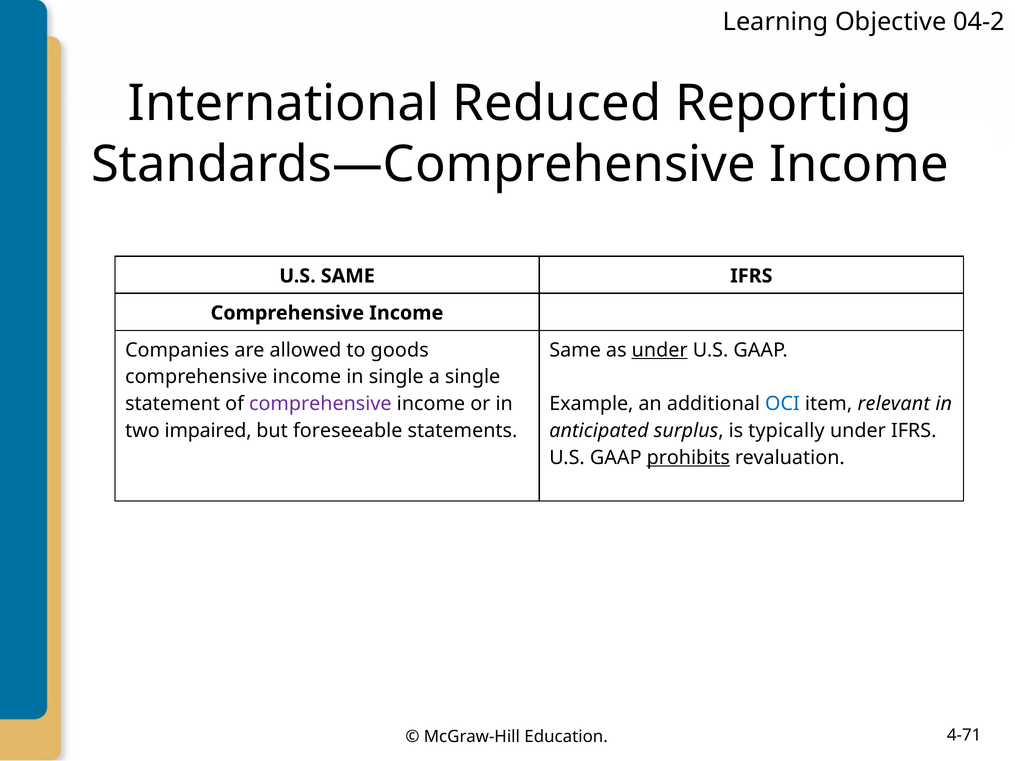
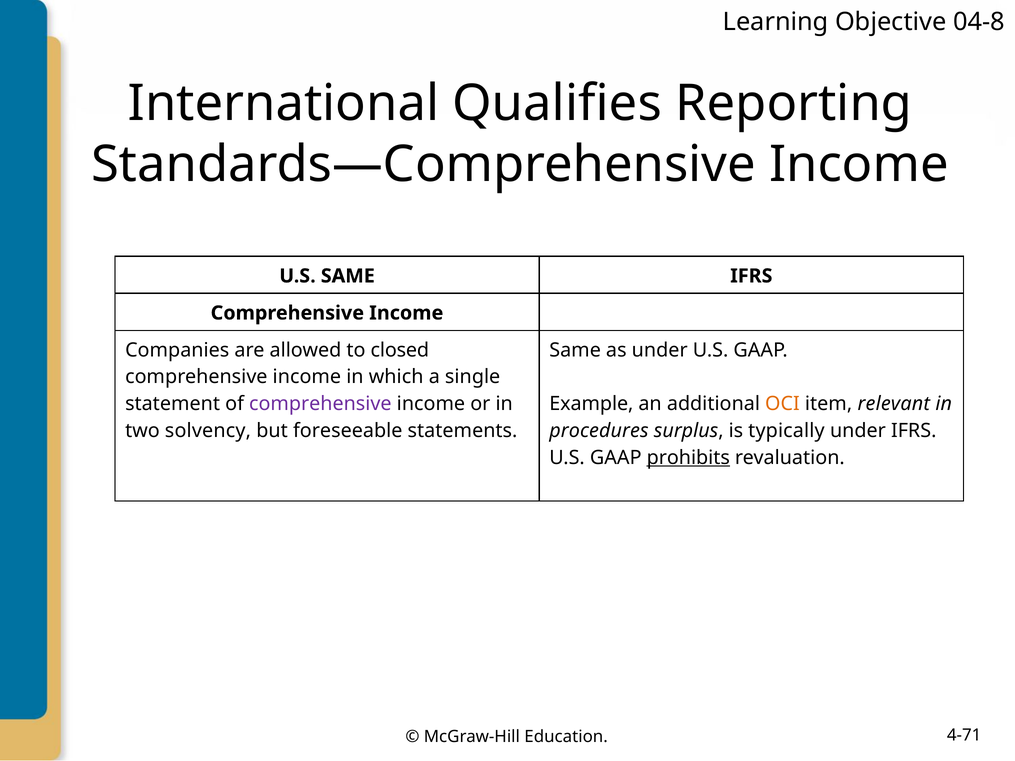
04-2: 04-2 -> 04-8
Reduced: Reduced -> Qualifies
goods: goods -> closed
under at (660, 350) underline: present -> none
in single: single -> which
OCI colour: blue -> orange
impaired: impaired -> solvency
anticipated: anticipated -> procedures
